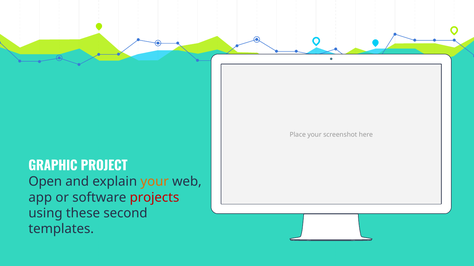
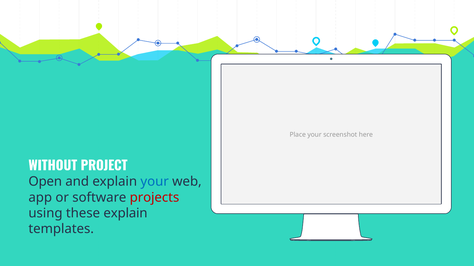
GRAPHIC: GRAPHIC -> WITHOUT
your at (155, 182) colour: orange -> blue
these second: second -> explain
